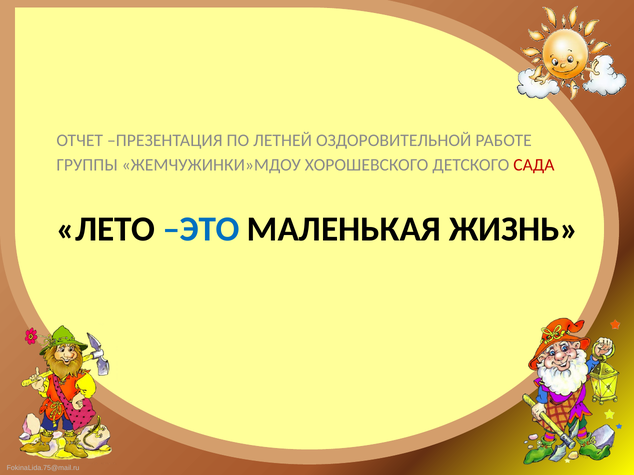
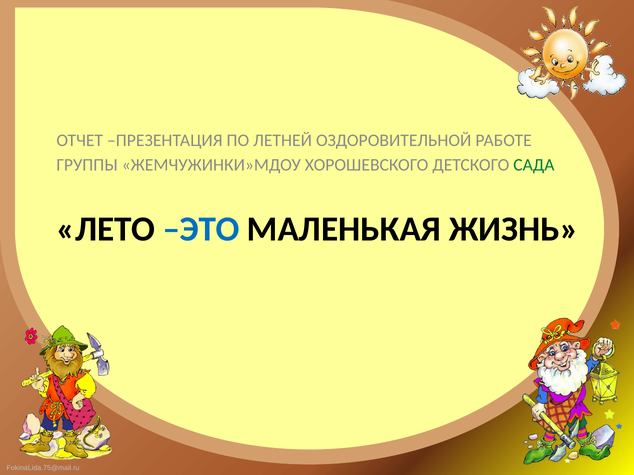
САДА colour: red -> green
